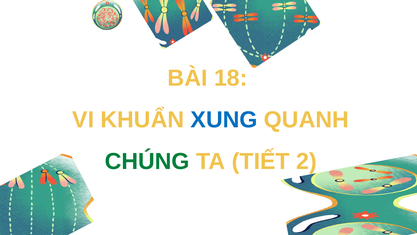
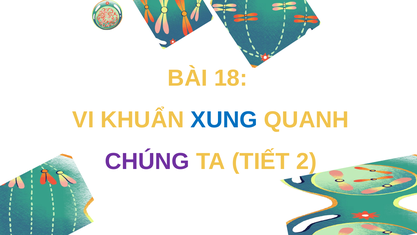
CHÚNG colour: green -> purple
